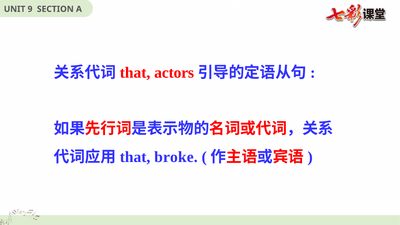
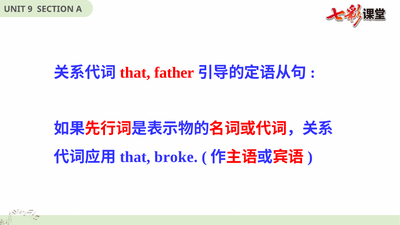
actors: actors -> father
